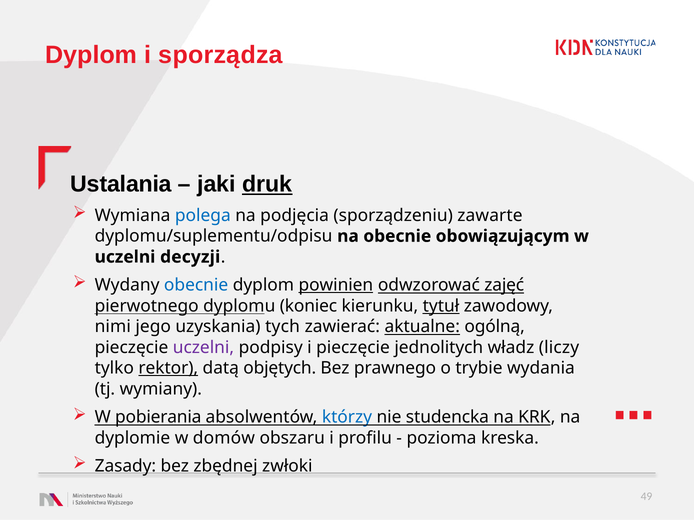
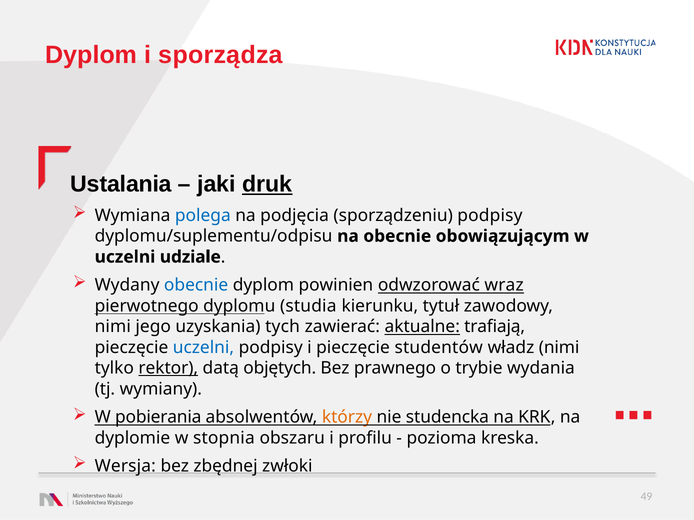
sporządzeniu zawarte: zawarte -> podpisy
decyzji: decyzji -> udziale
powinien underline: present -> none
zajęć: zajęć -> wraz
koniec: koniec -> studia
tytuł underline: present -> none
ogólną: ogólną -> trafiają
uczelni at (203, 348) colour: purple -> blue
jednolitych: jednolitych -> studentów
władz liczy: liczy -> nimi
którzy colour: blue -> orange
domów: domów -> stopnia
Zasady: Zasady -> Wersja
